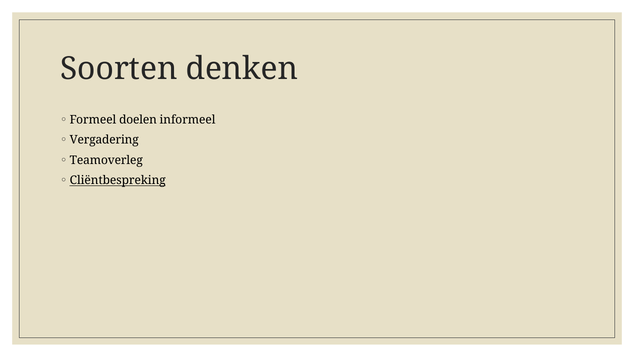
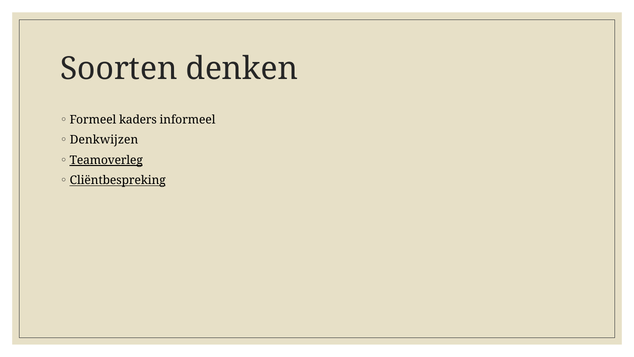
doelen: doelen -> kaders
Vergadering: Vergadering -> Denkwijzen
Teamoverleg underline: none -> present
